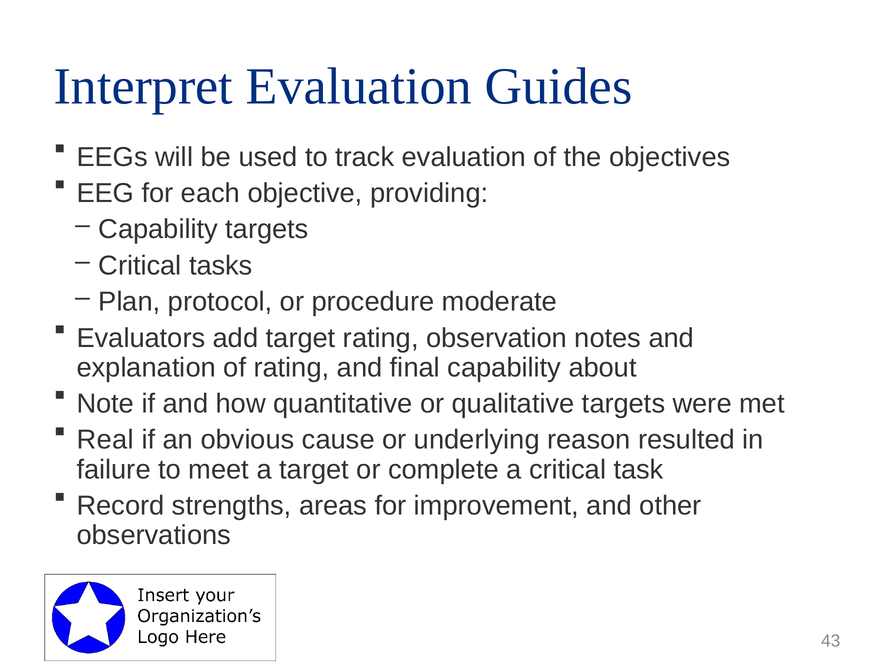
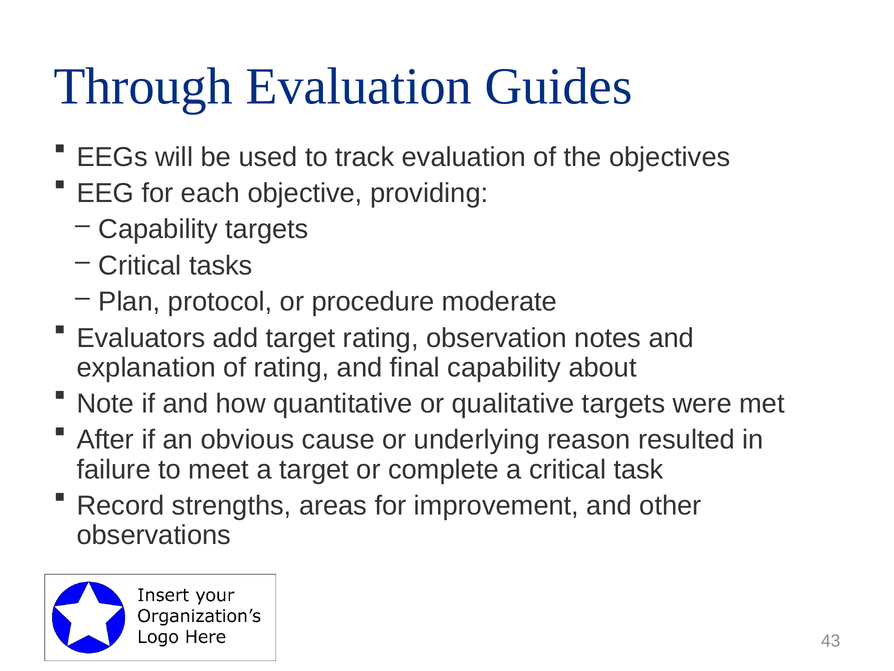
Interpret: Interpret -> Through
Real: Real -> After
